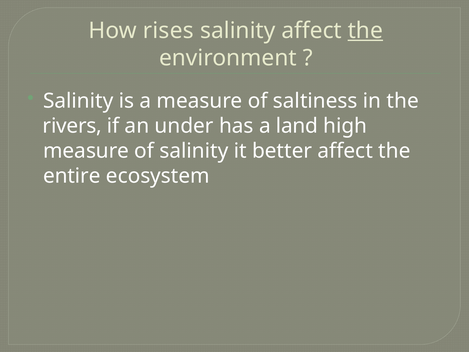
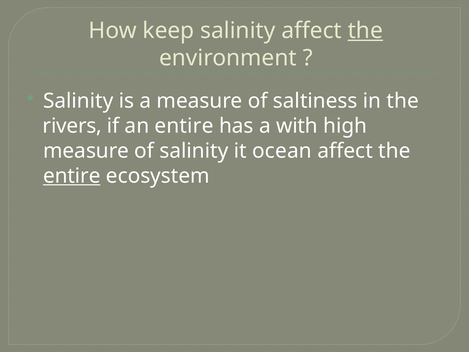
rises: rises -> keep
an under: under -> entire
land: land -> with
better: better -> ocean
entire at (72, 176) underline: none -> present
